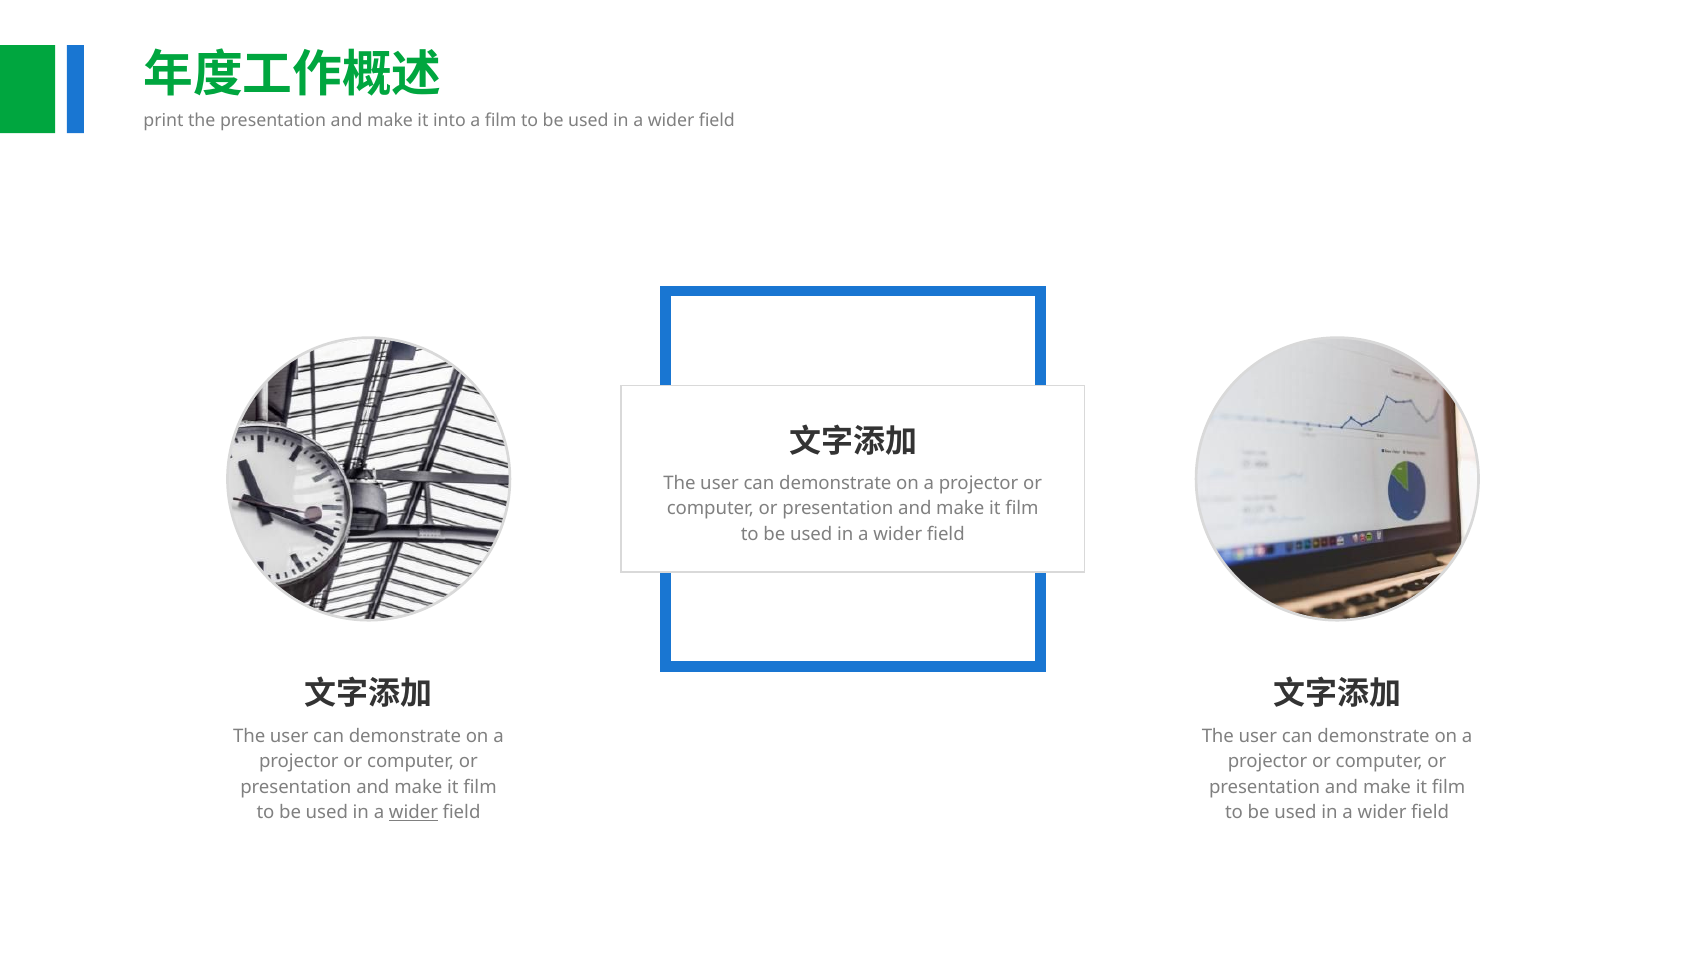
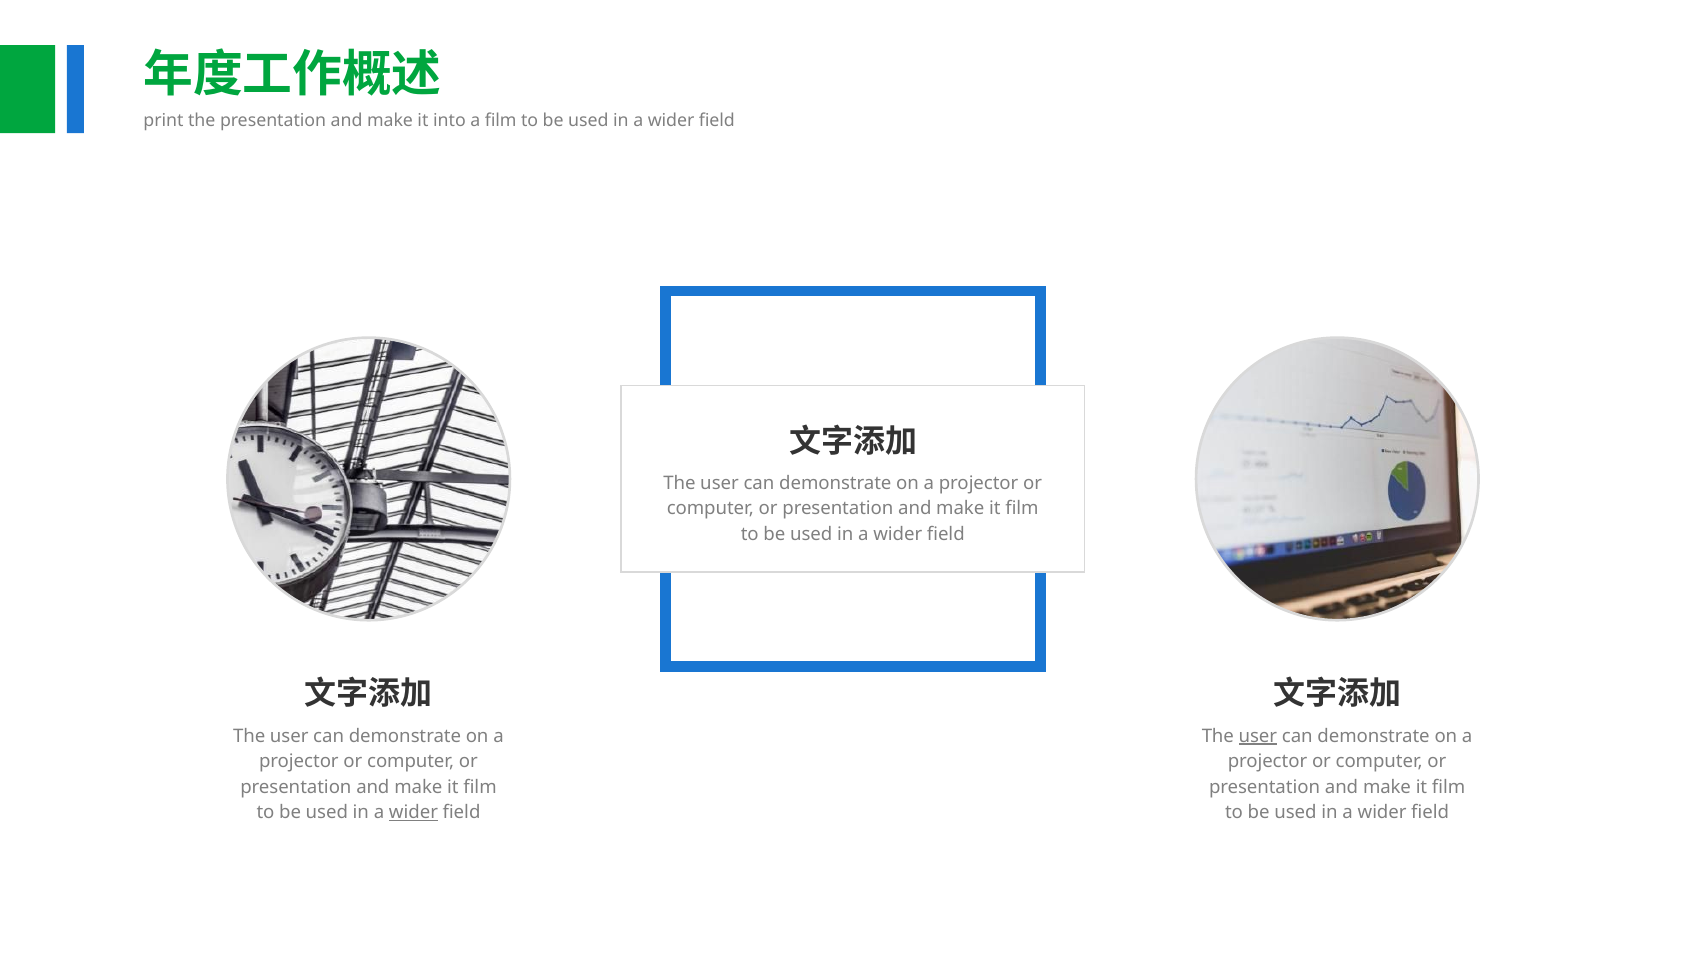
user at (1258, 736) underline: none -> present
